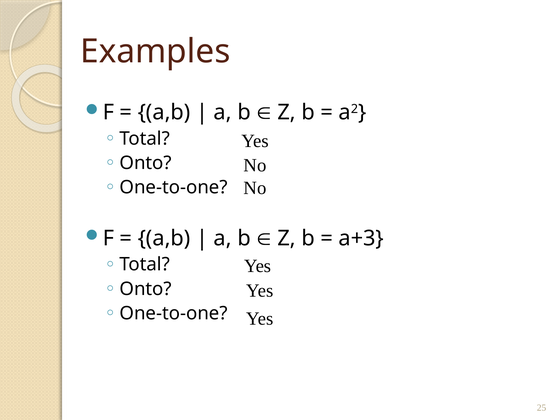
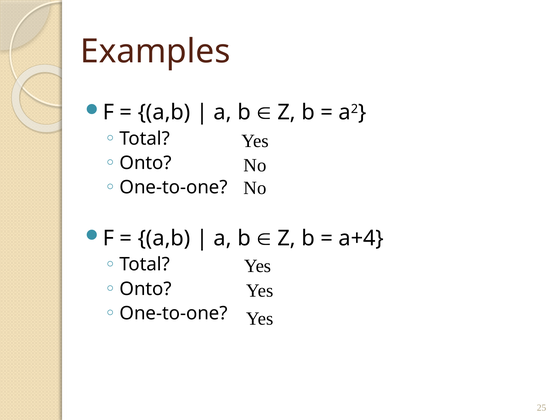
a+3: a+3 -> a+4
